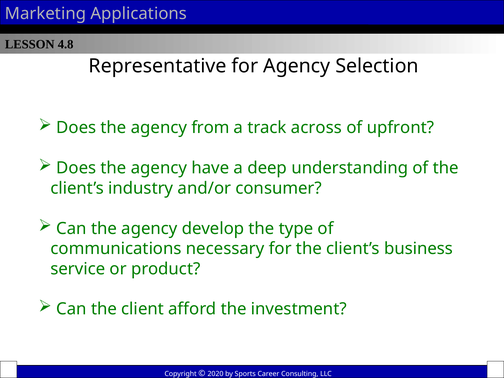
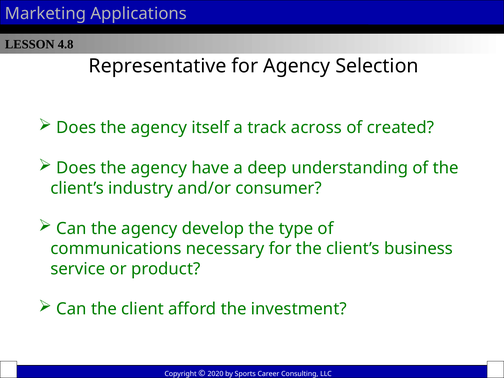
from: from -> itself
upfront: upfront -> created
